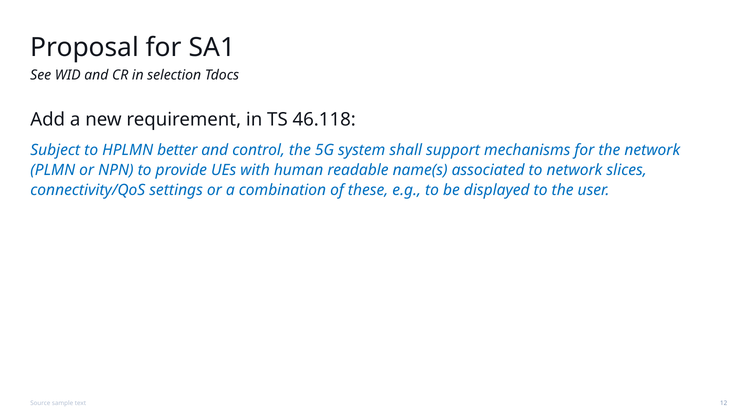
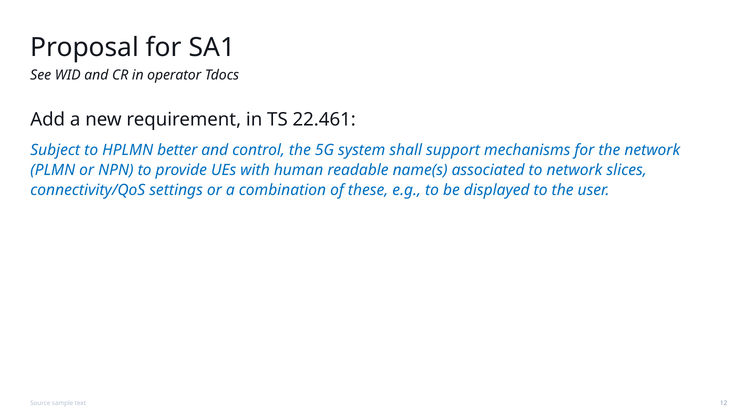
selection: selection -> operator
46.118: 46.118 -> 22.461
